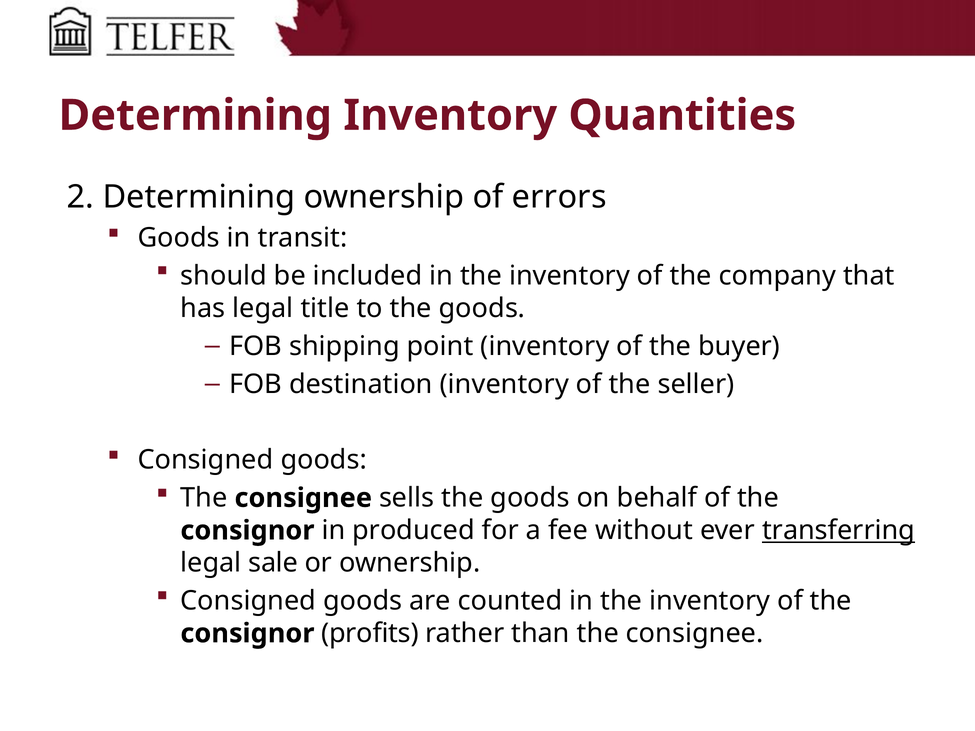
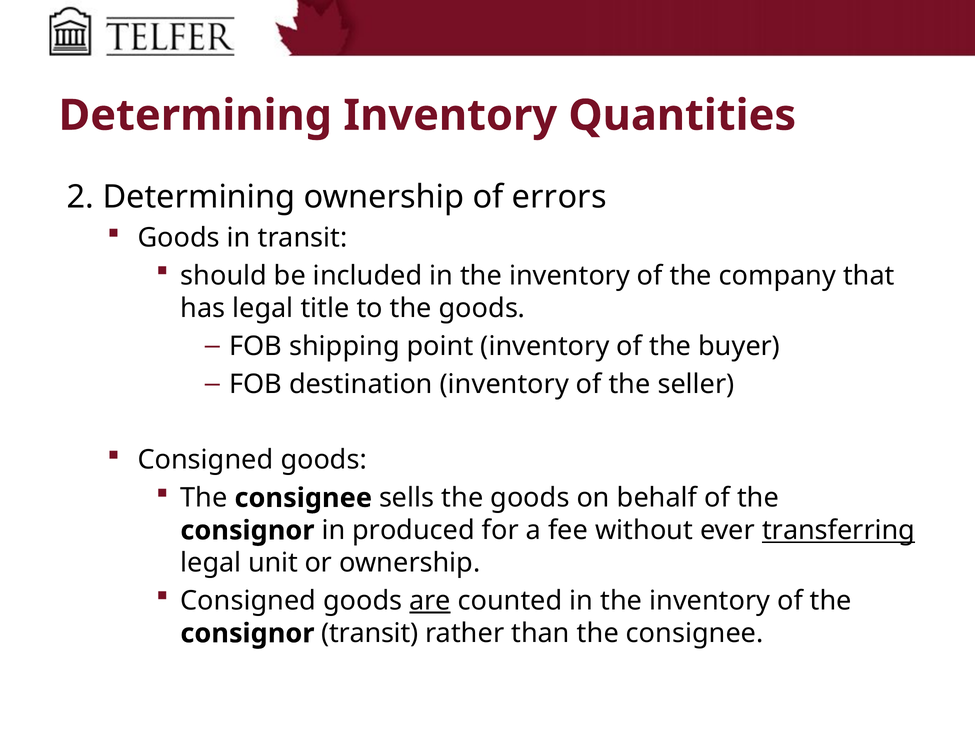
sale: sale -> unit
are underline: none -> present
consignor profits: profits -> transit
